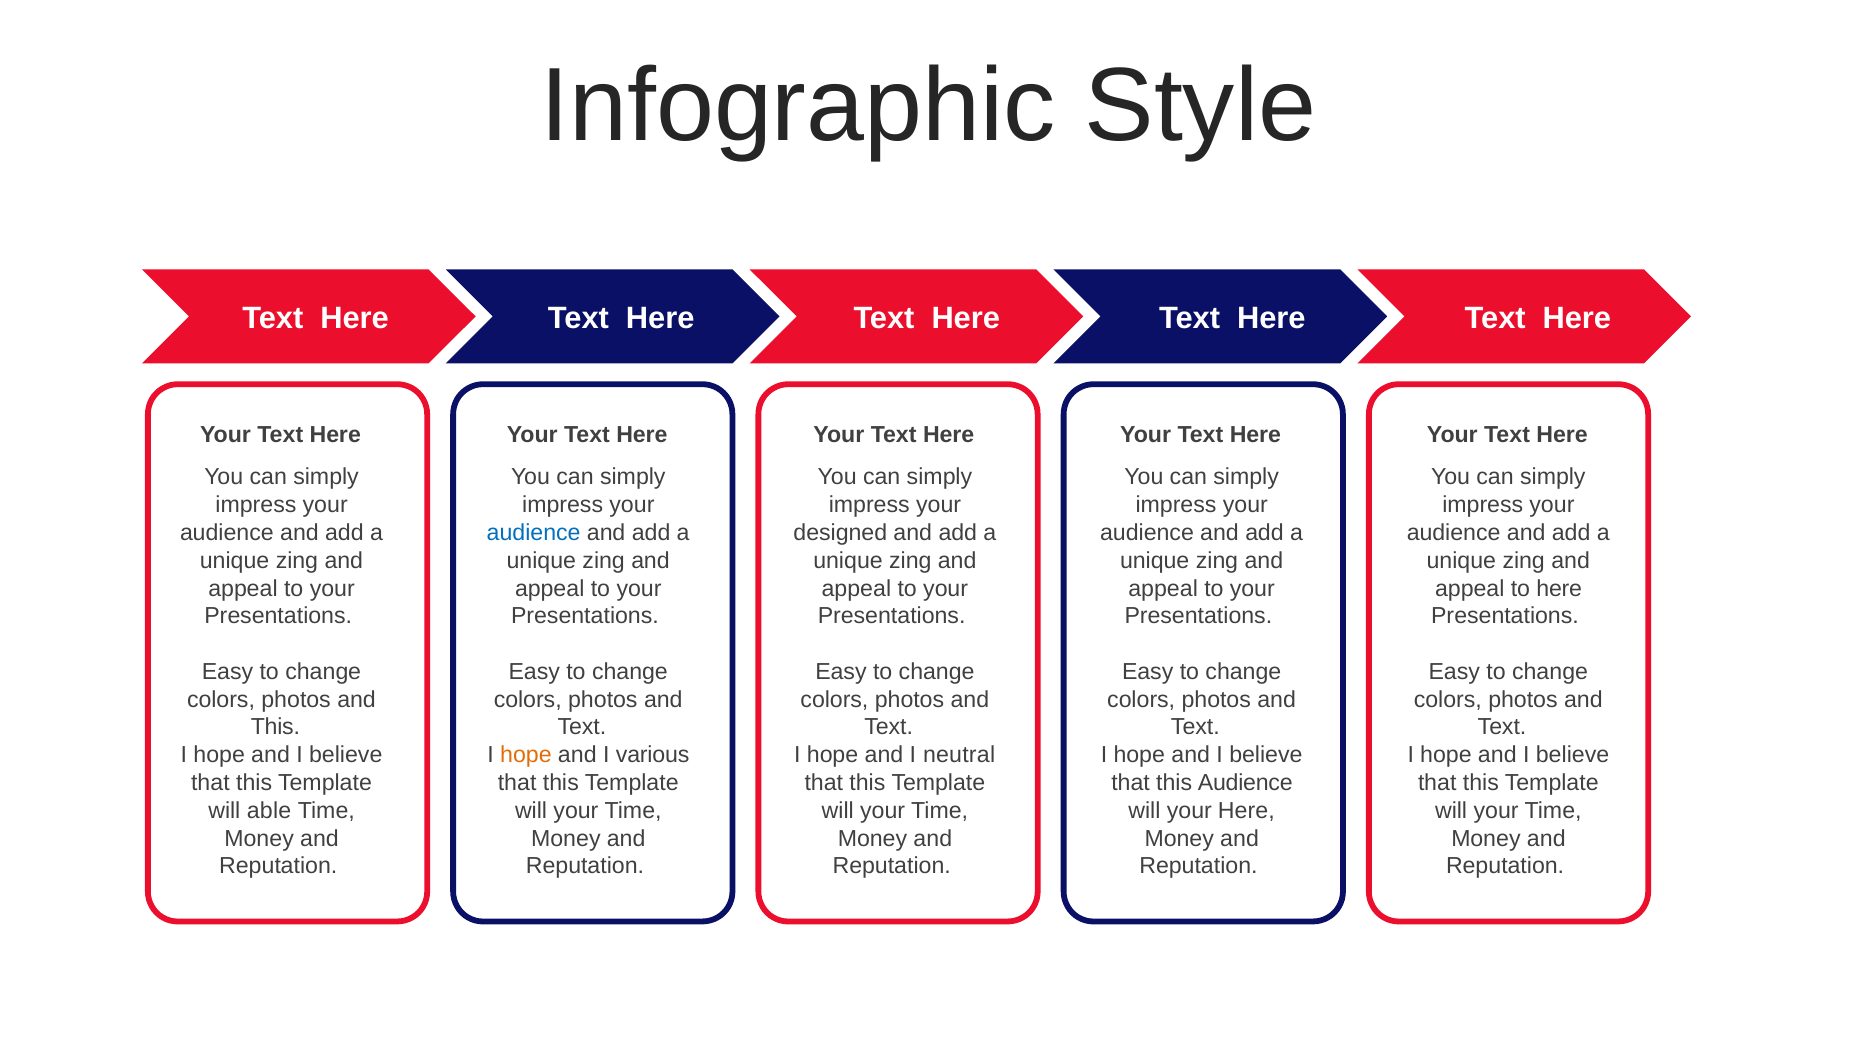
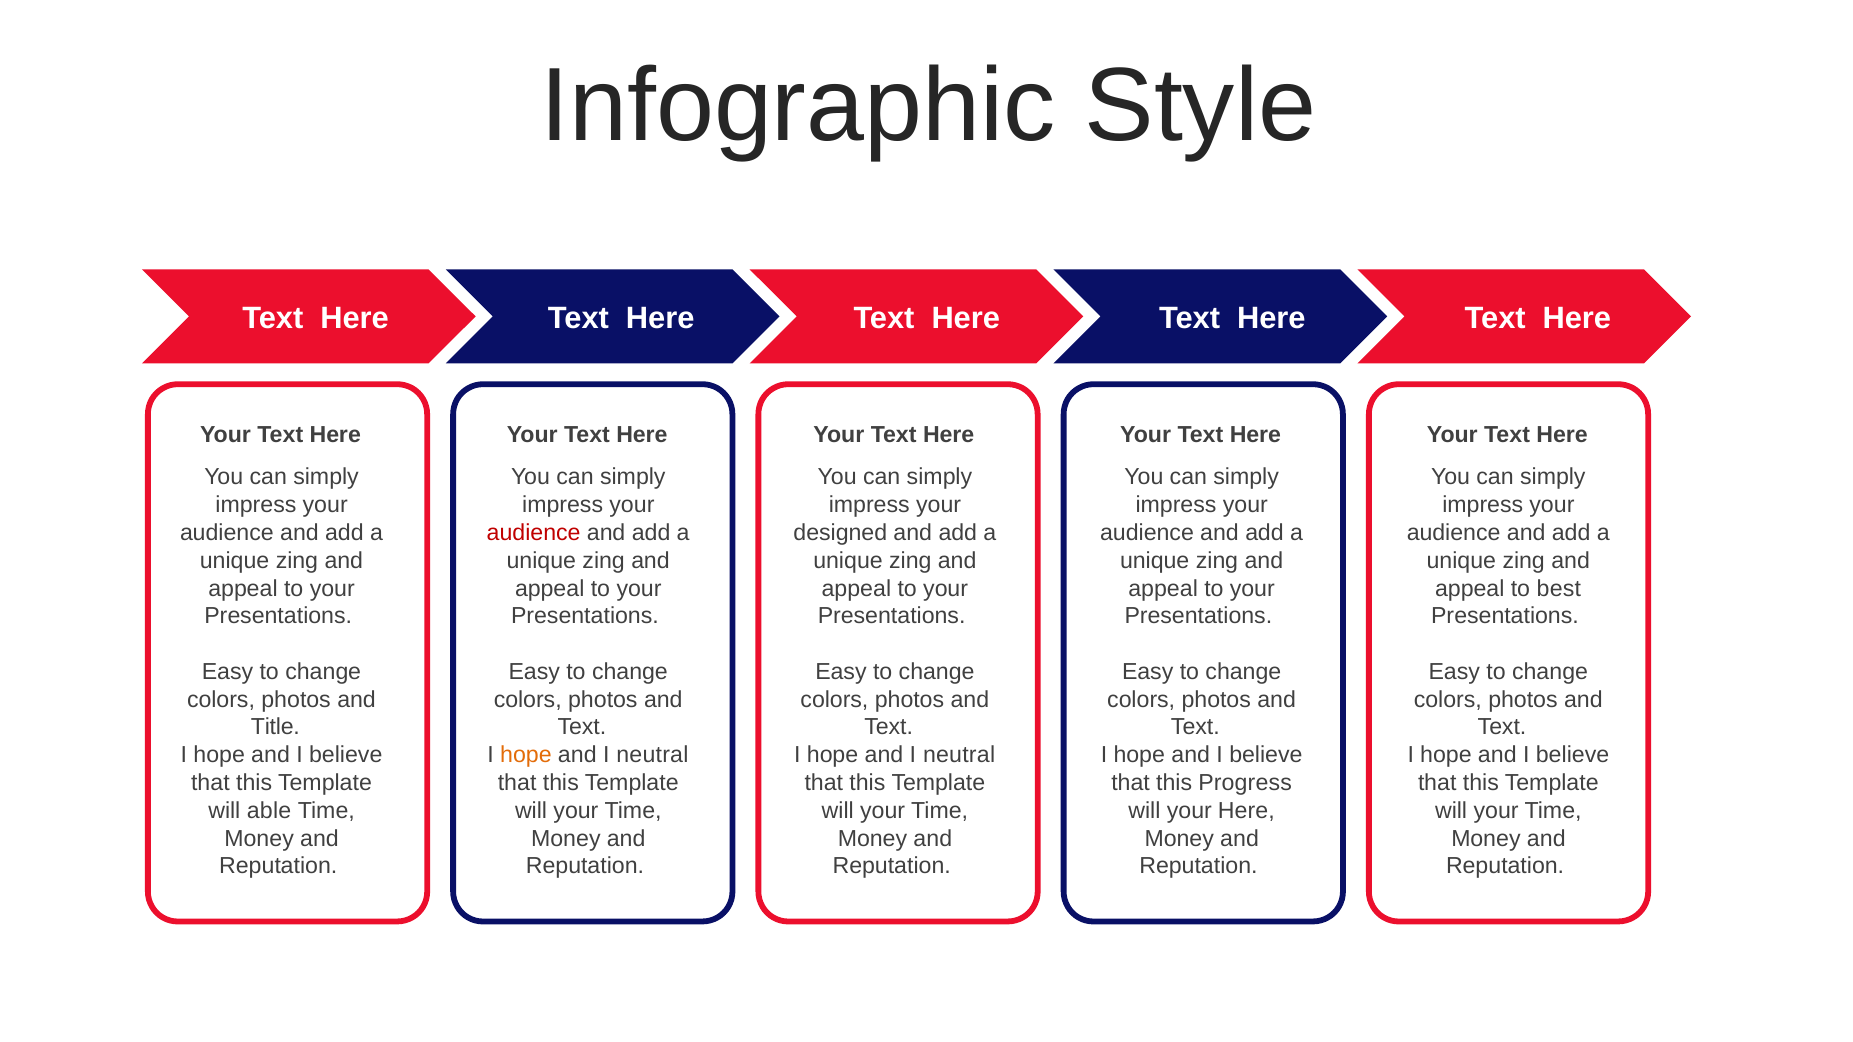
audience at (534, 533) colour: blue -> red
to here: here -> best
This at (275, 728): This -> Title
various at (653, 755): various -> neutral
this Audience: Audience -> Progress
